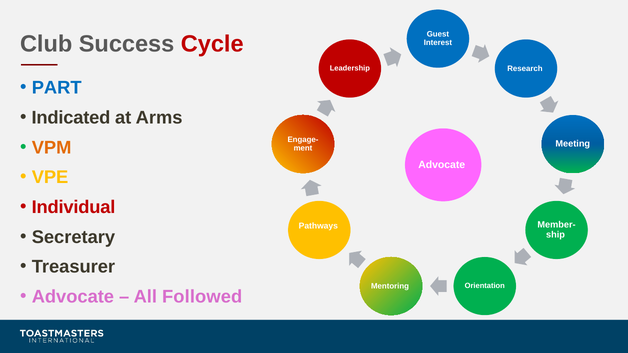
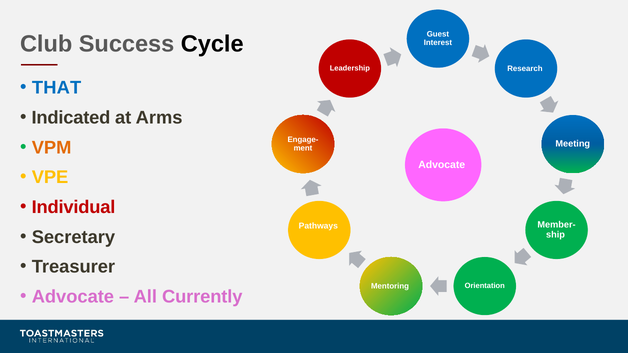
Cycle colour: red -> black
PART: PART -> THAT
Followed: Followed -> Currently
